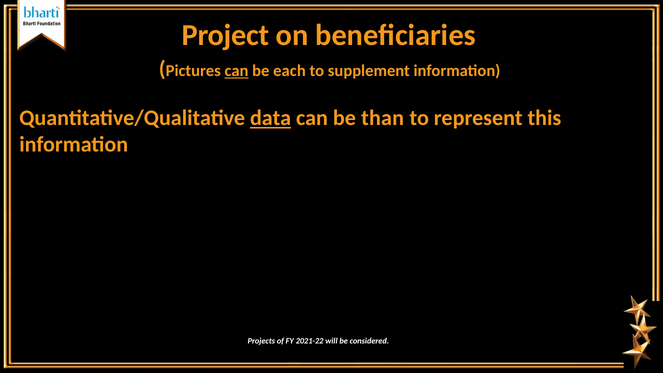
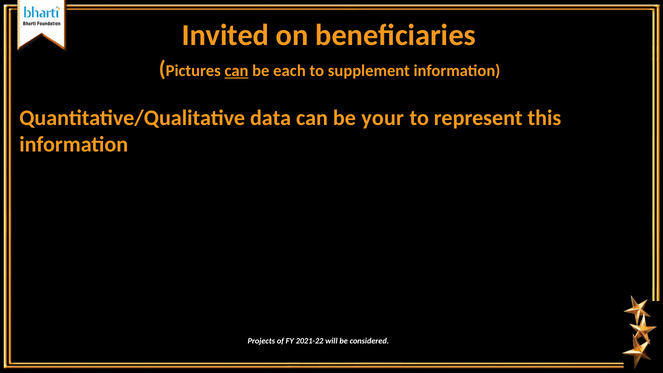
Project: Project -> Invited
data underline: present -> none
than: than -> your
